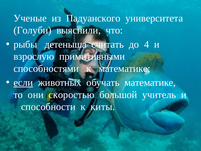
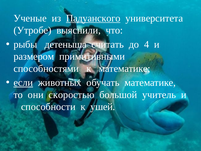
Падуанского underline: none -> present
Голуби: Голуби -> Утробе
взрослую: взрослую -> размером
киты: киты -> ушей
